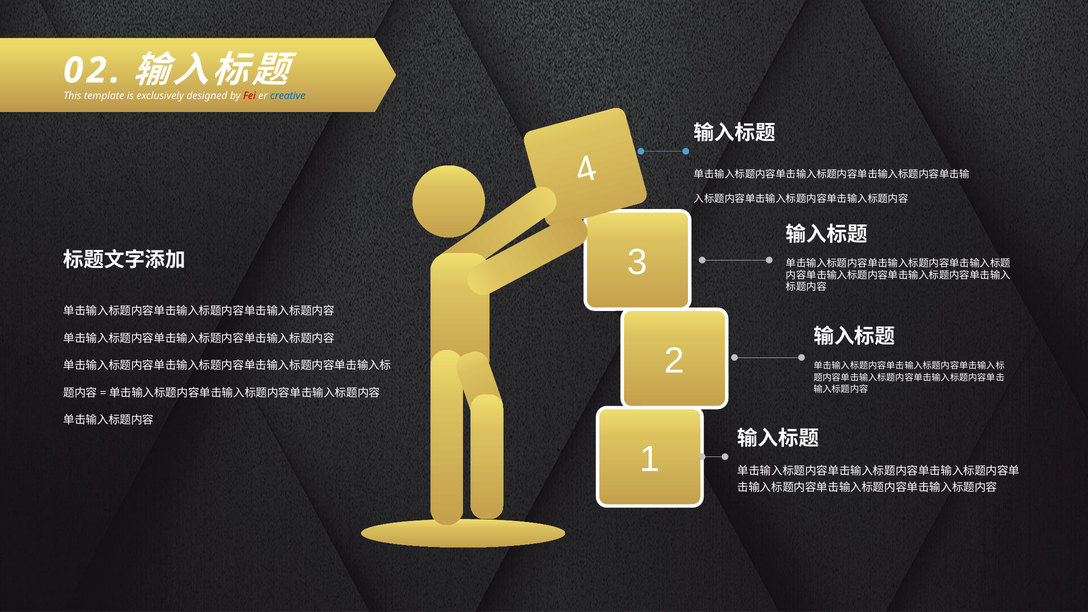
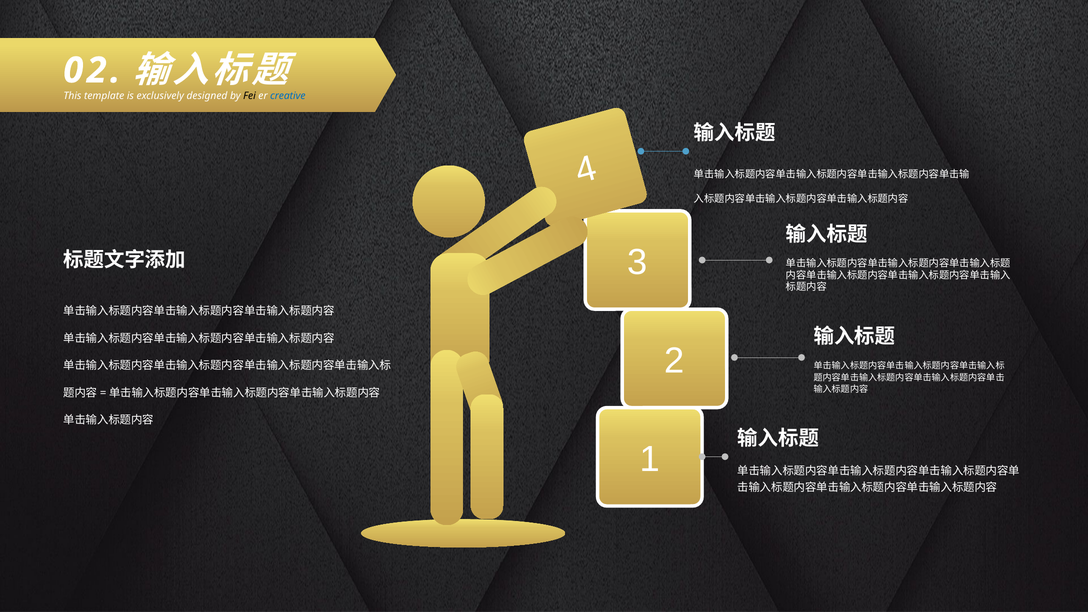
Fei colour: red -> black
